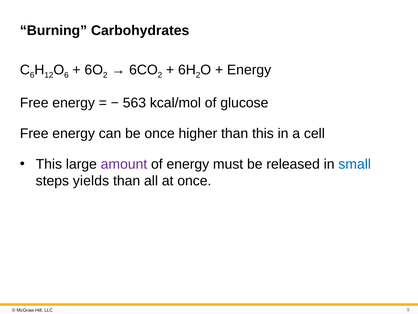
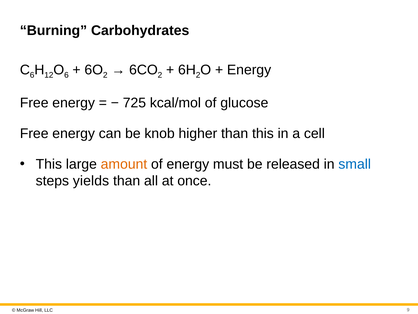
563: 563 -> 725
be once: once -> knob
amount colour: purple -> orange
